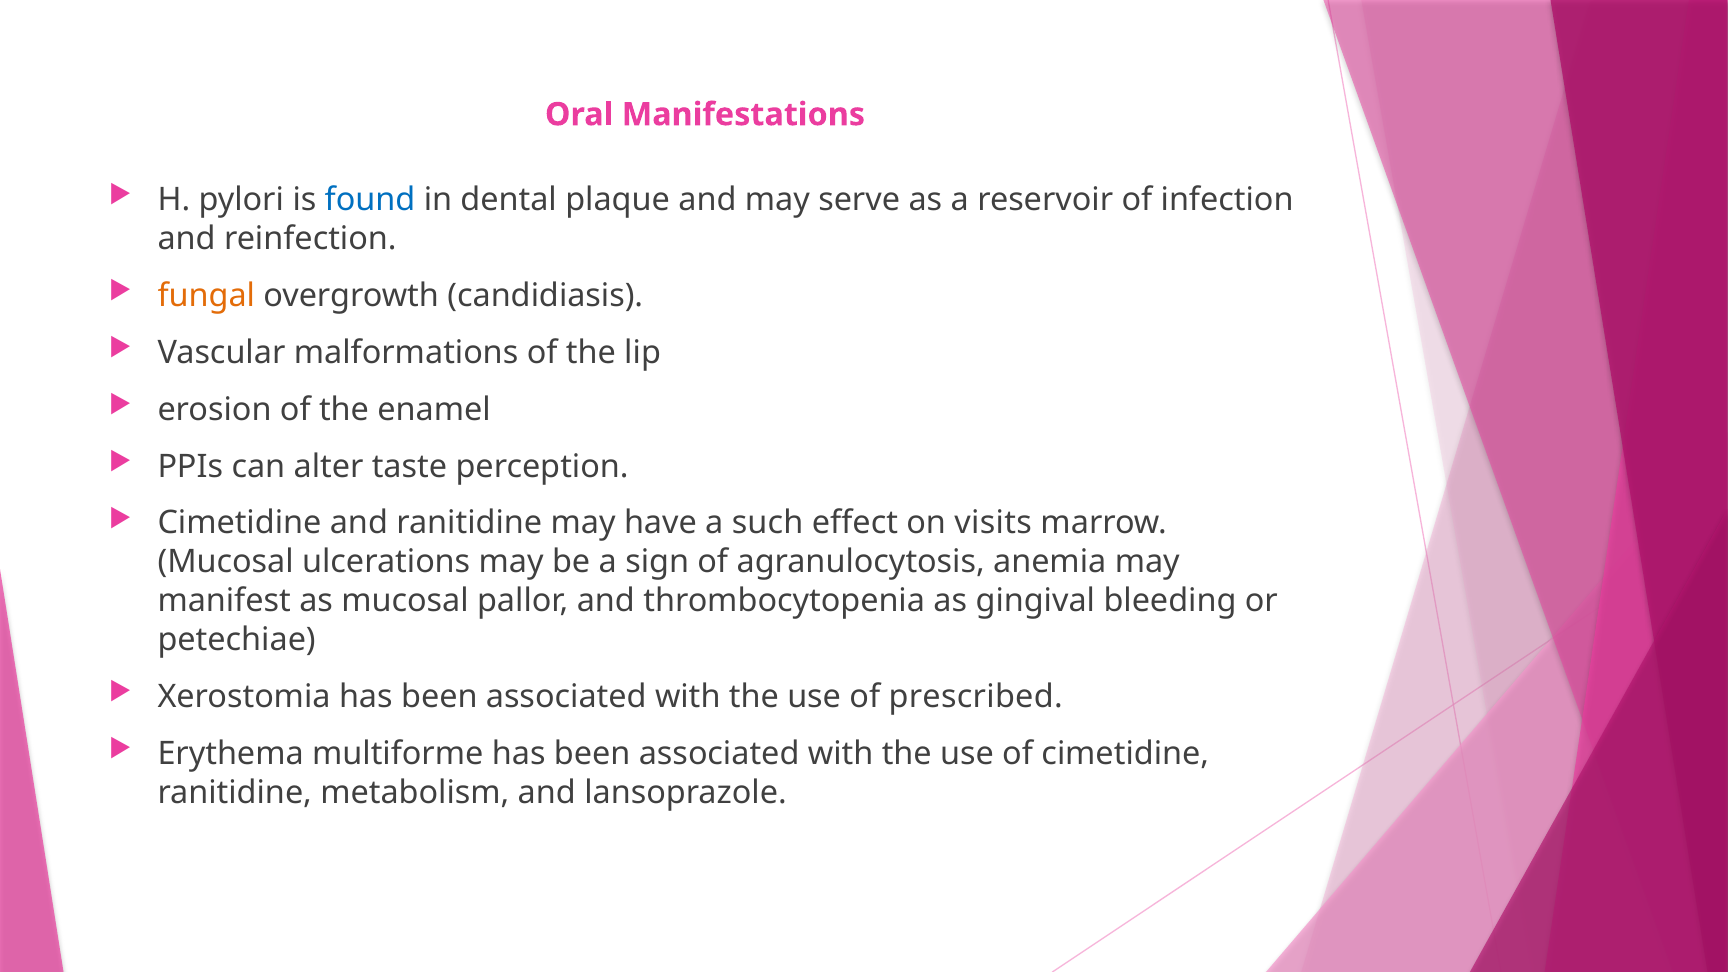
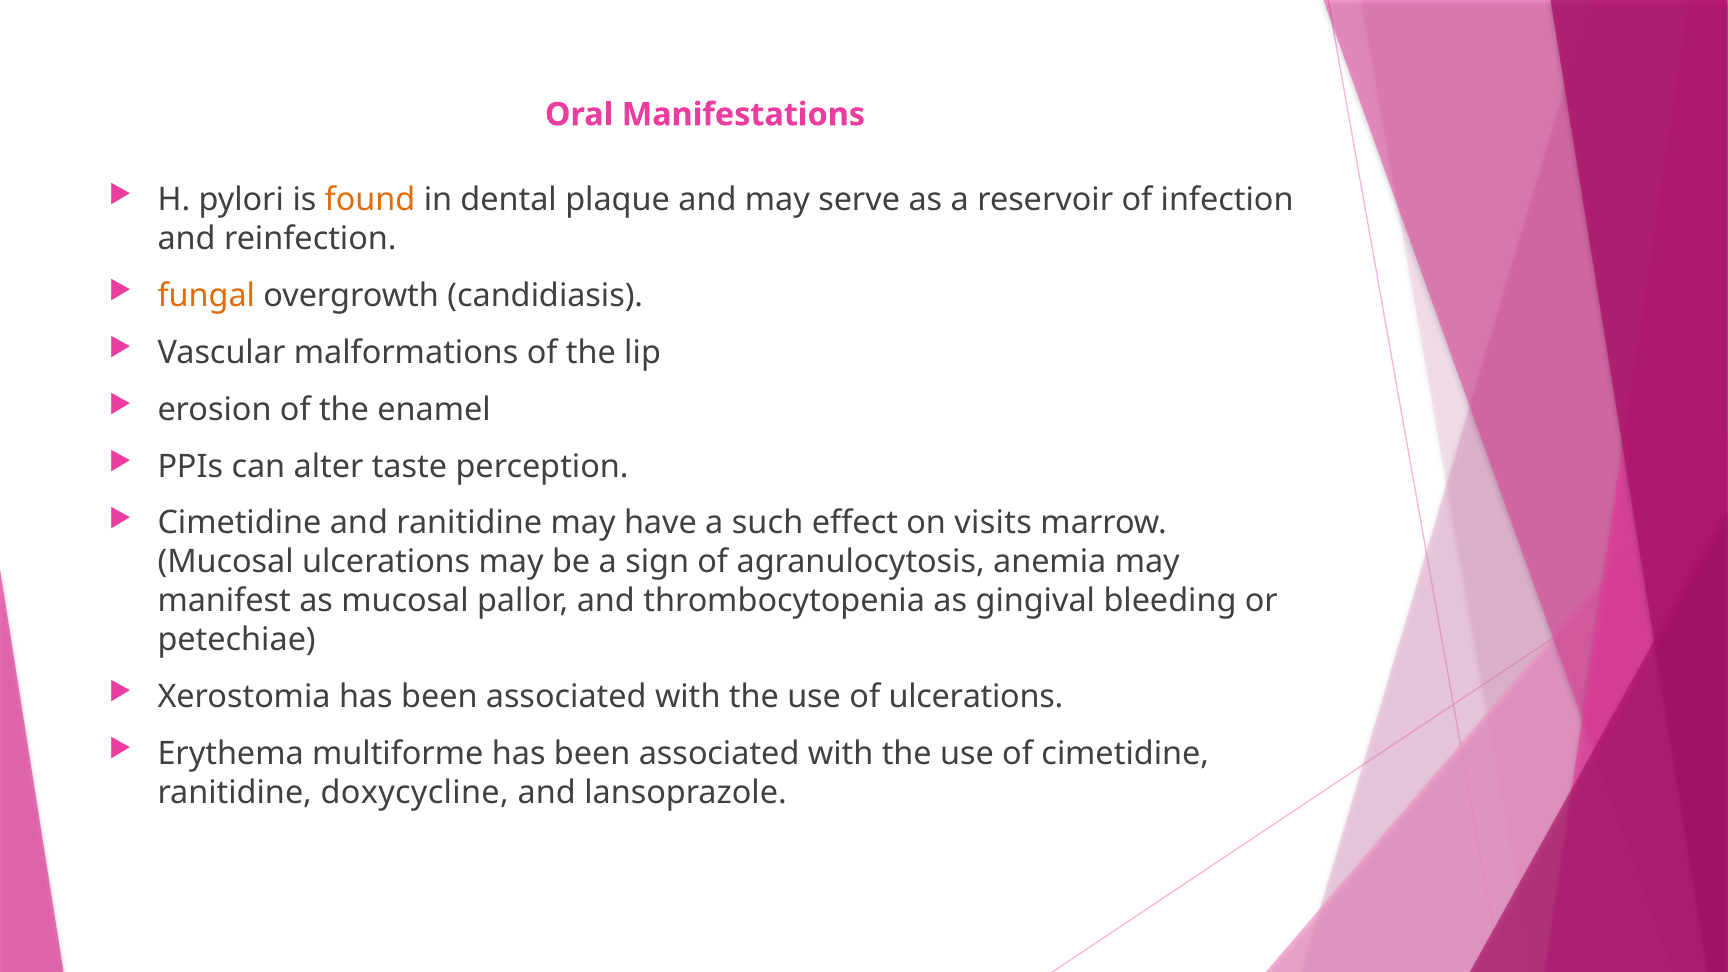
found colour: blue -> orange
of prescribed: prescribed -> ulcerations
metabolism: metabolism -> doxycycline
